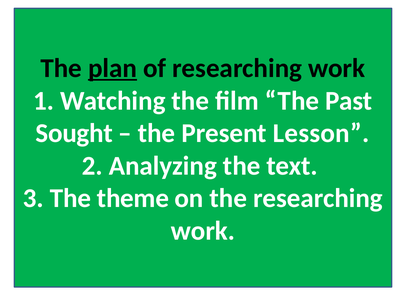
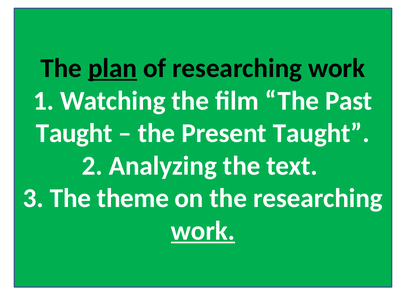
Sought at (74, 133): Sought -> Taught
Present Lesson: Lesson -> Taught
work at (203, 231) underline: none -> present
